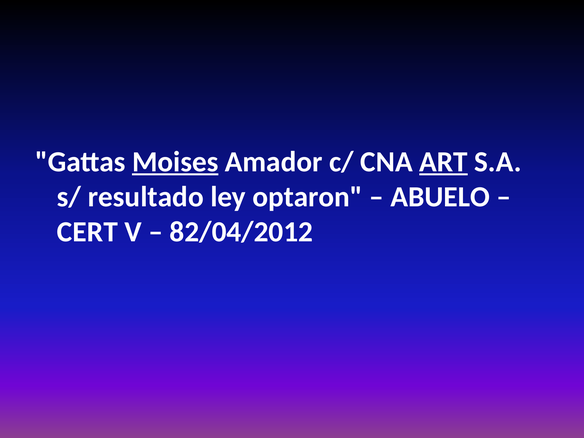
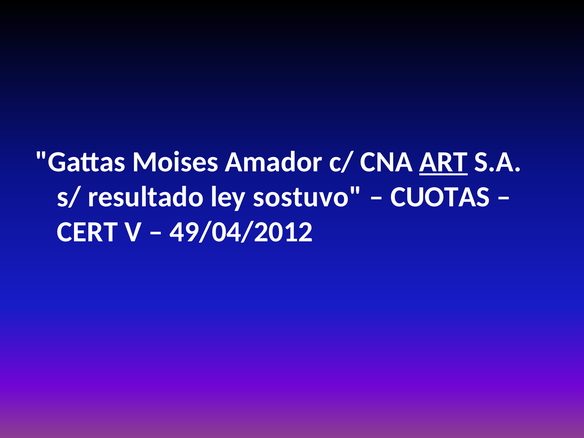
Moises underline: present -> none
optaron: optaron -> sostuvo
ABUELO: ABUELO -> CUOTAS
82/04/2012: 82/04/2012 -> 49/04/2012
